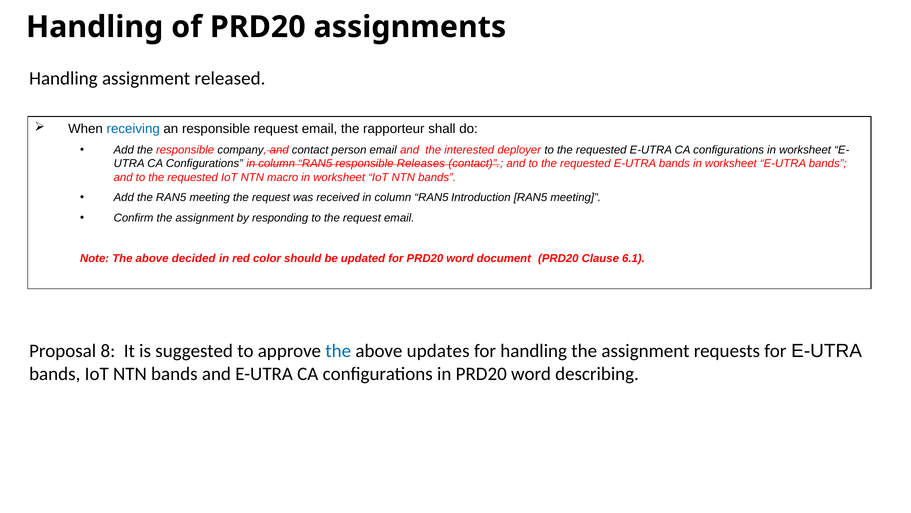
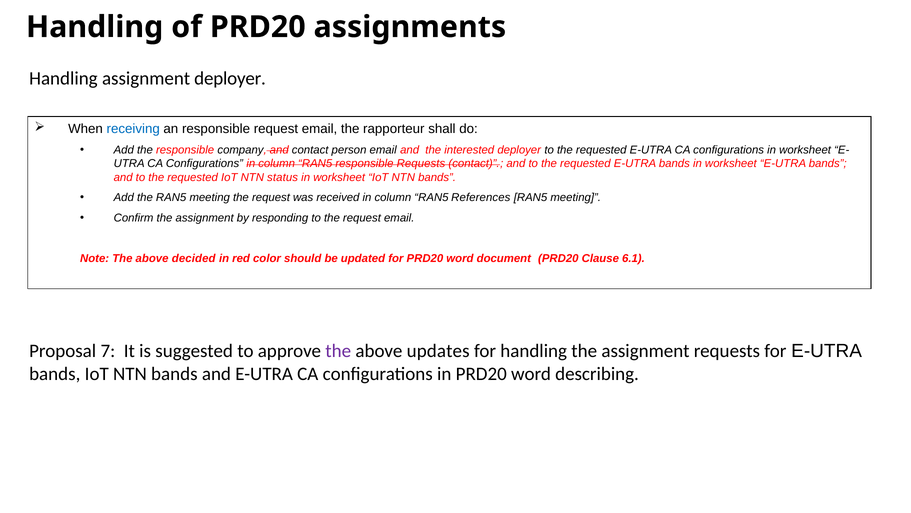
assignment released: released -> deployer
responsible Releases: Releases -> Requests
macro: macro -> status
Introduction: Introduction -> References
8: 8 -> 7
the at (338, 351) colour: blue -> purple
